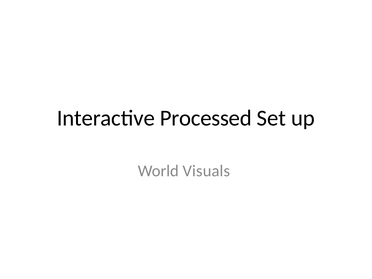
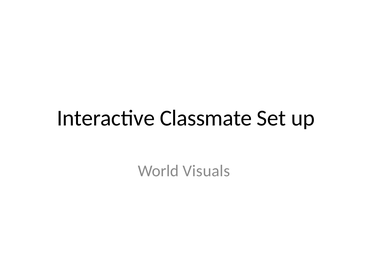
Processed: Processed -> Classmate
